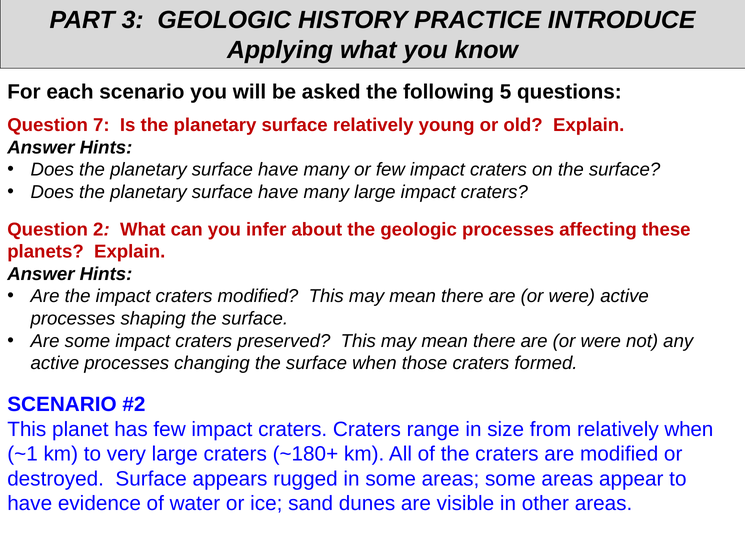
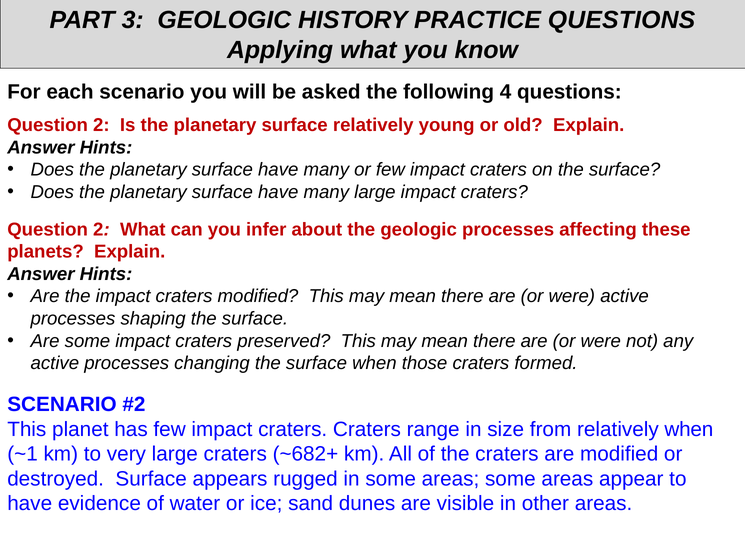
PRACTICE INTRODUCE: INTRODUCE -> QUESTIONS
5: 5 -> 4
7 at (101, 125): 7 -> 2
~180+: ~180+ -> ~682+
